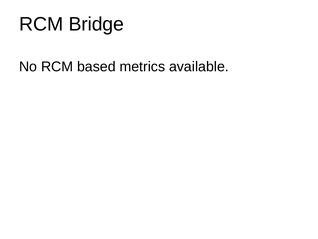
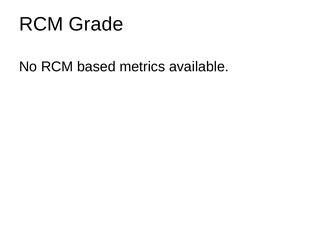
Bridge: Bridge -> Grade
